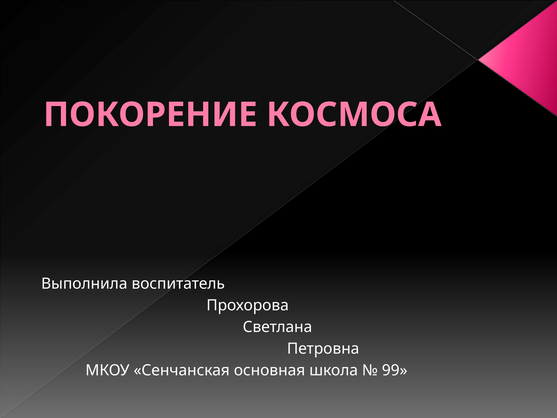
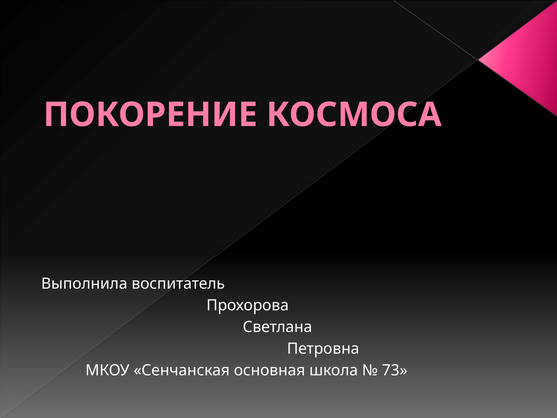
99: 99 -> 73
